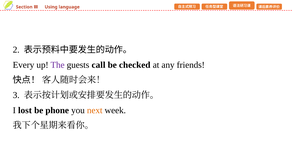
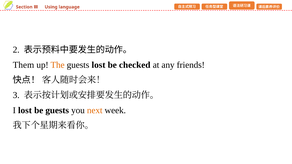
Every: Every -> Them
The colour: purple -> orange
guests call: call -> lost
be phone: phone -> guests
